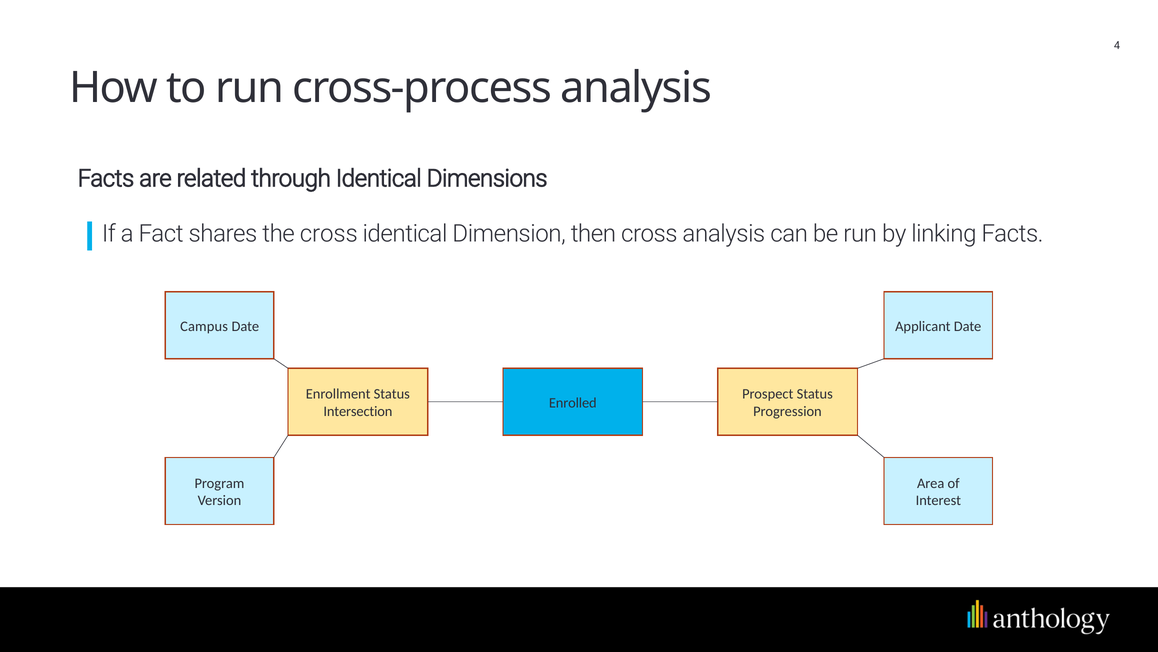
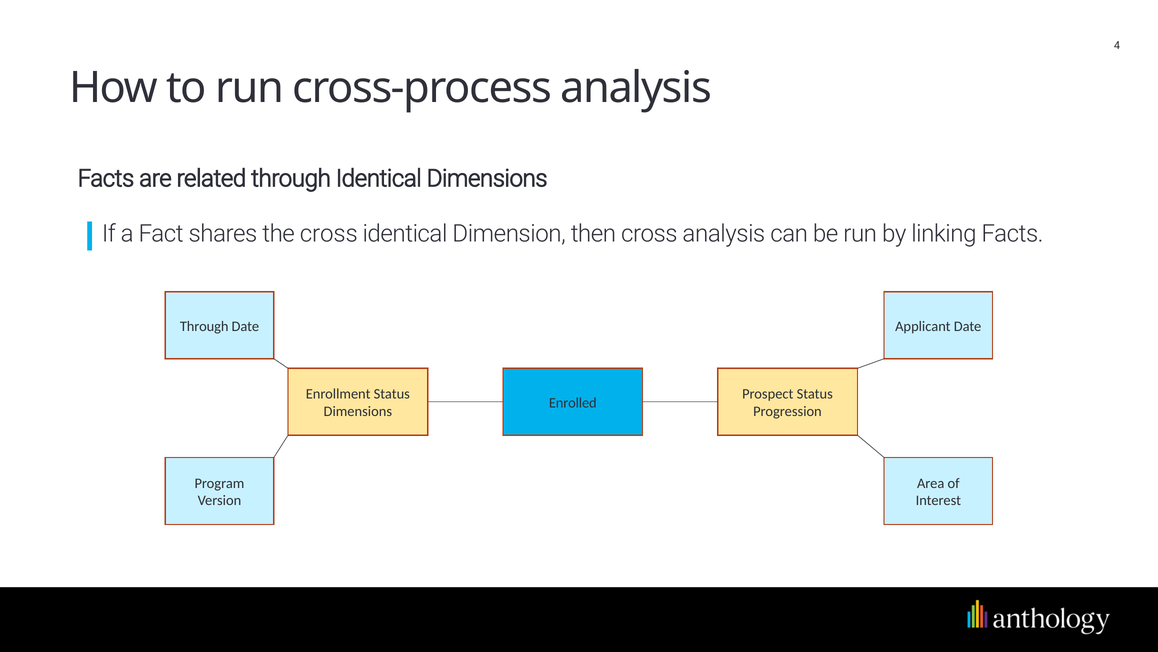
Campus at (204, 326): Campus -> Through
Intersection at (358, 411): Intersection -> Dimensions
